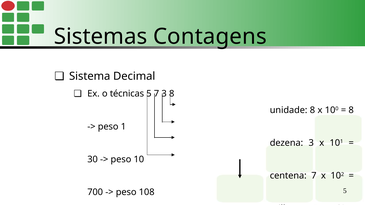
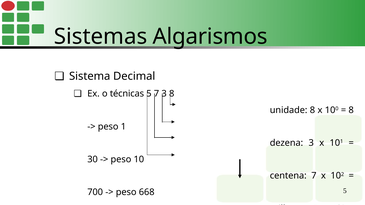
Contagens: Contagens -> Algarismos
108: 108 -> 668
